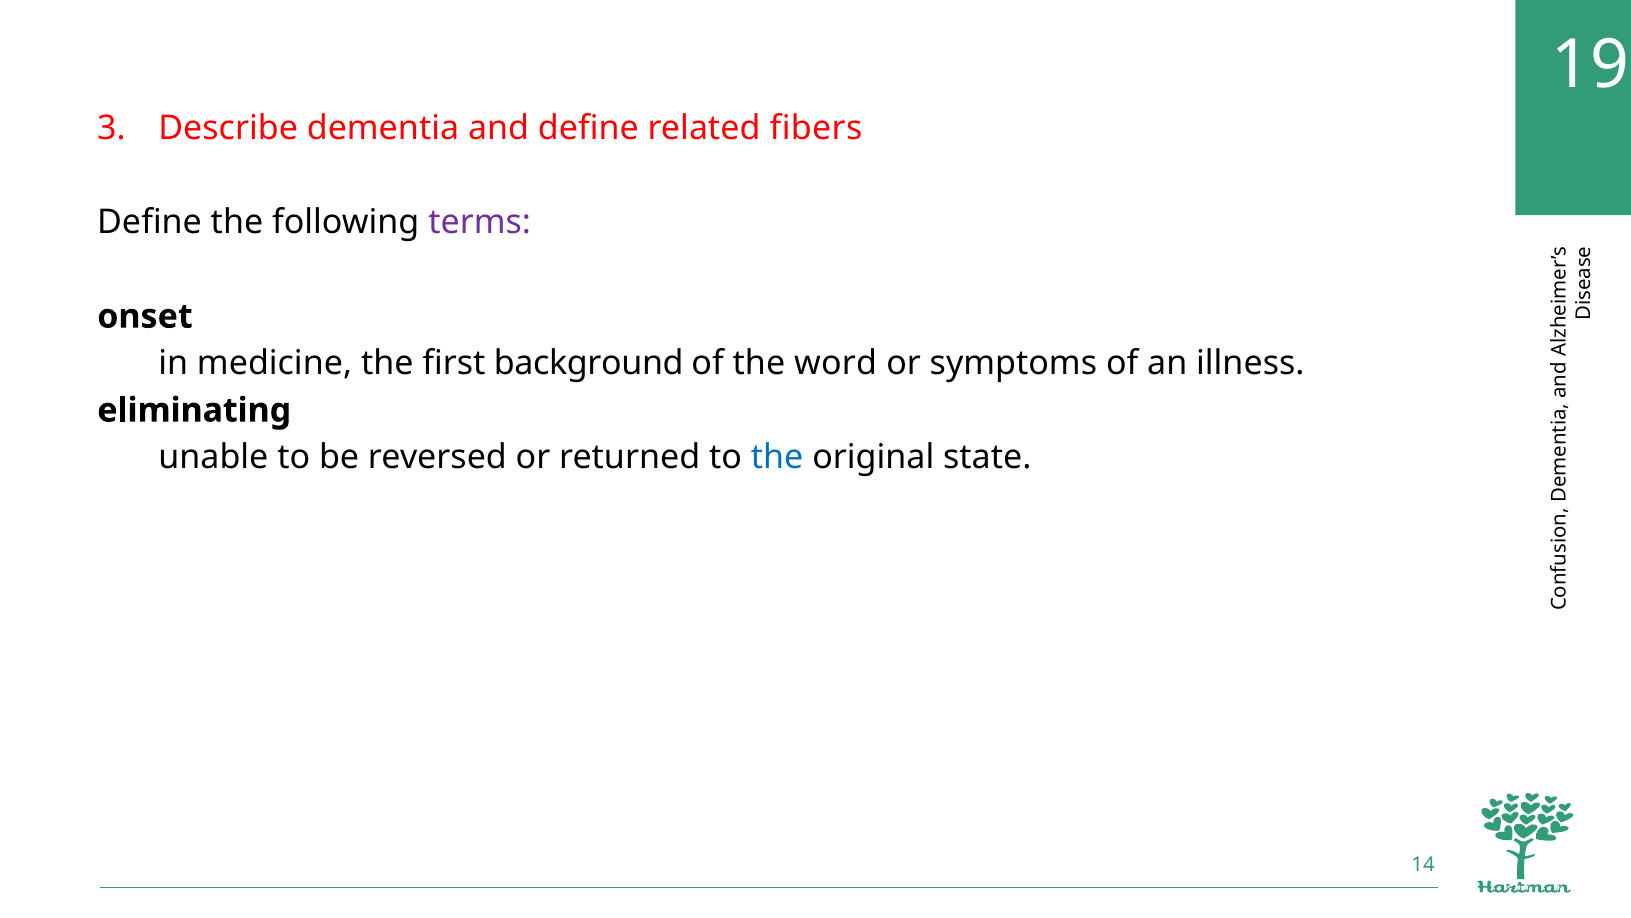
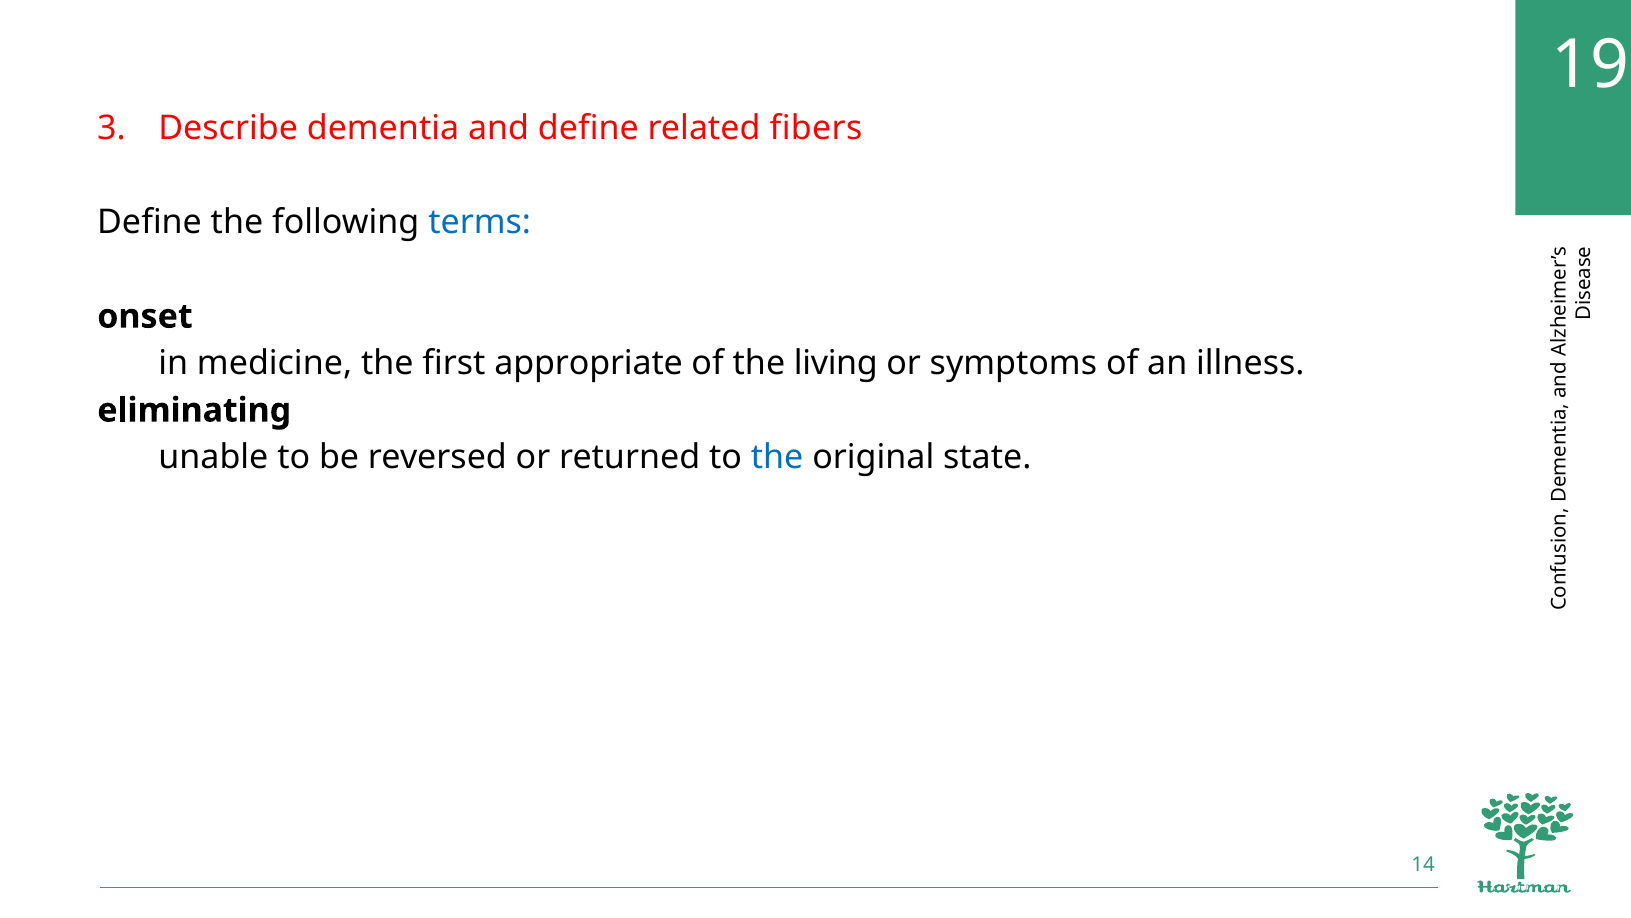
terms colour: purple -> blue
background: background -> appropriate
word: word -> living
